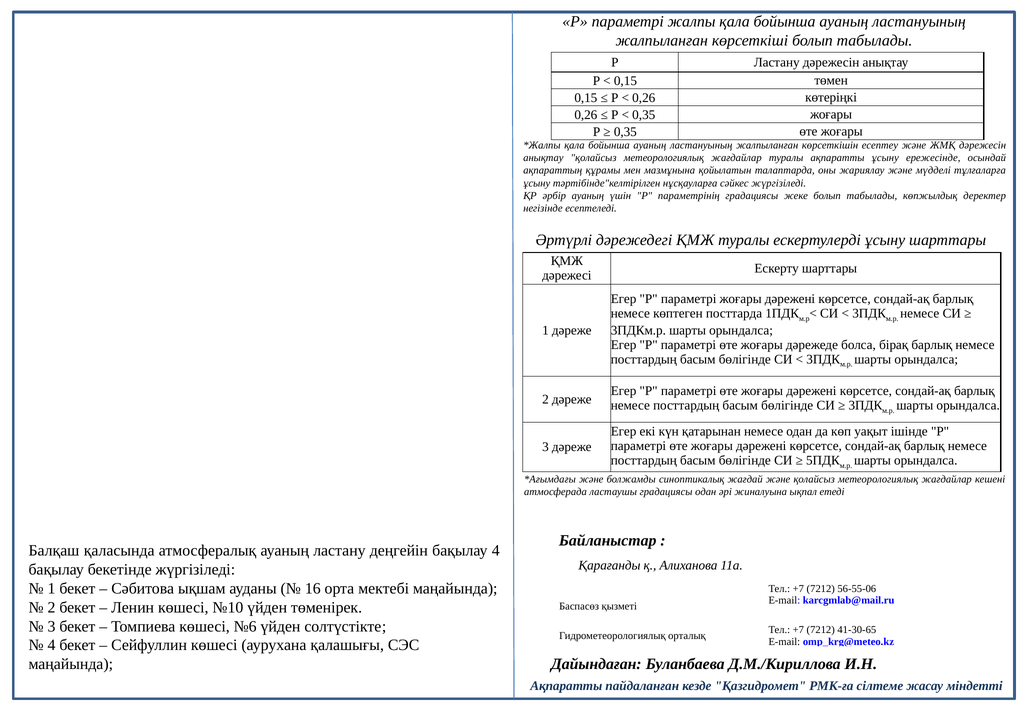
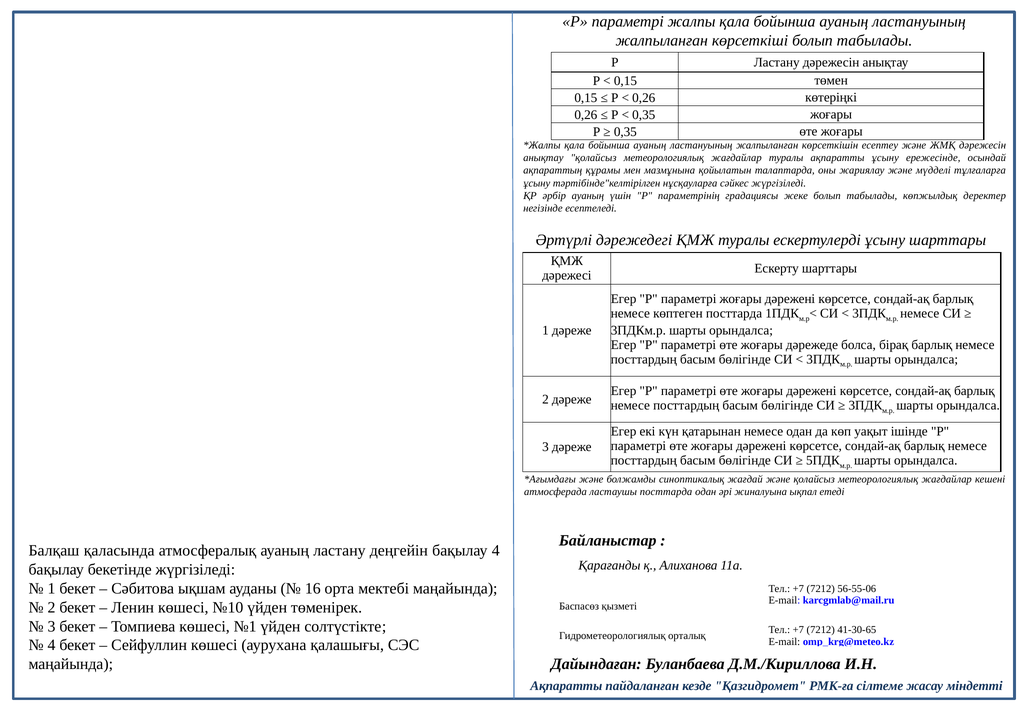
ластаушы градациясы: градациясы -> посттарда
№6: №6 -> №1
